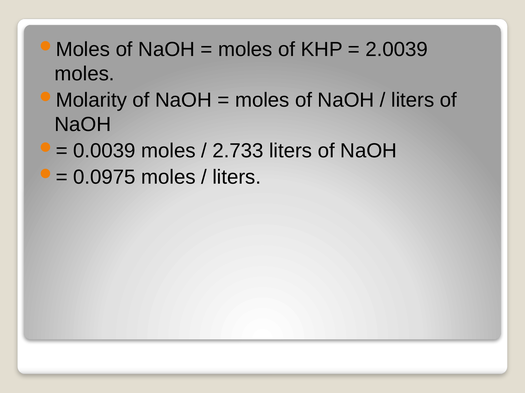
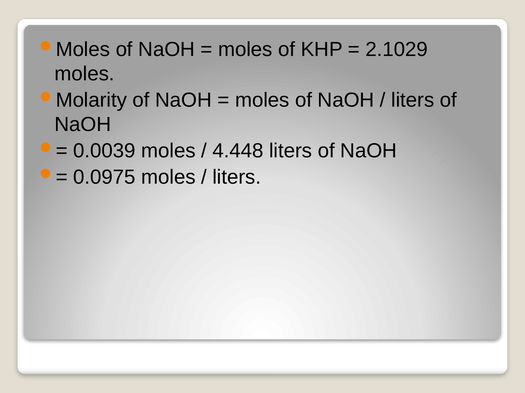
2.0039: 2.0039 -> 2.1029
2.733: 2.733 -> 4.448
